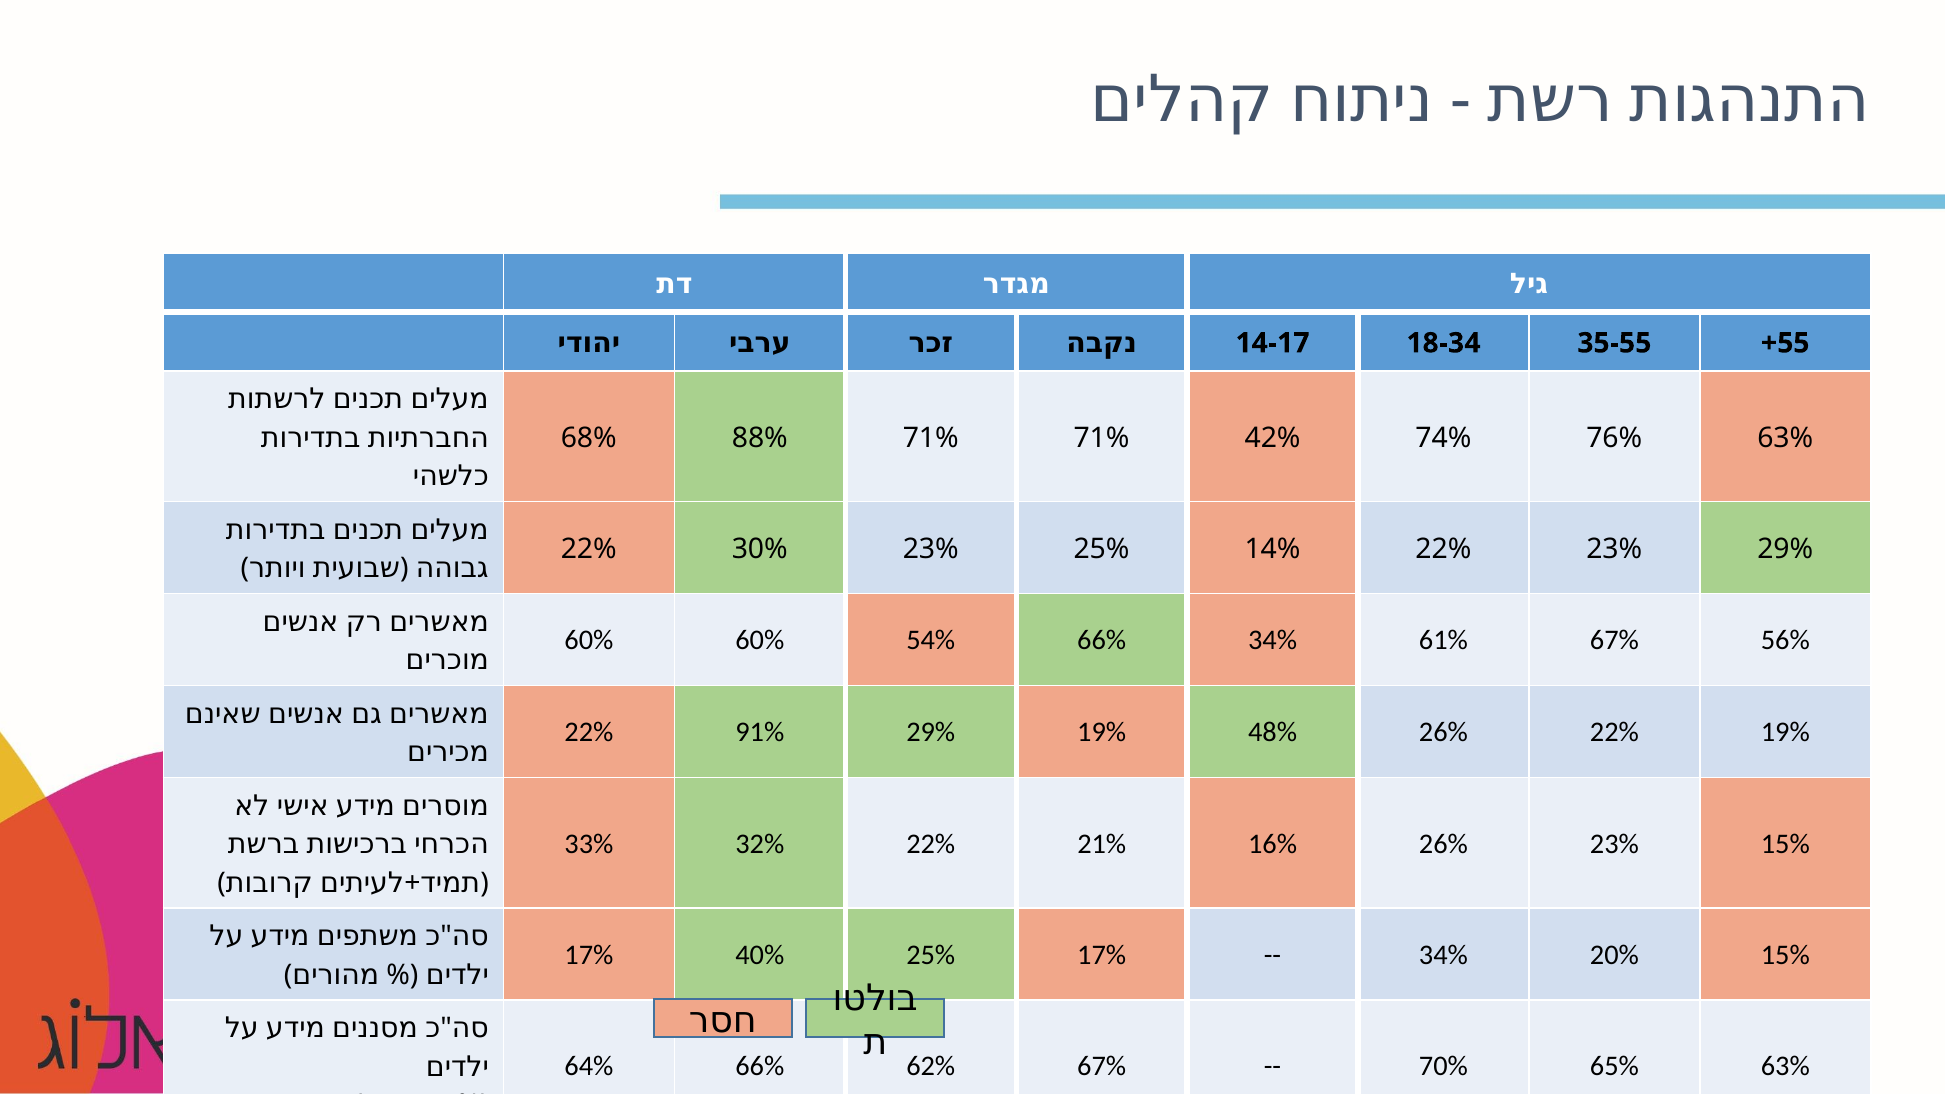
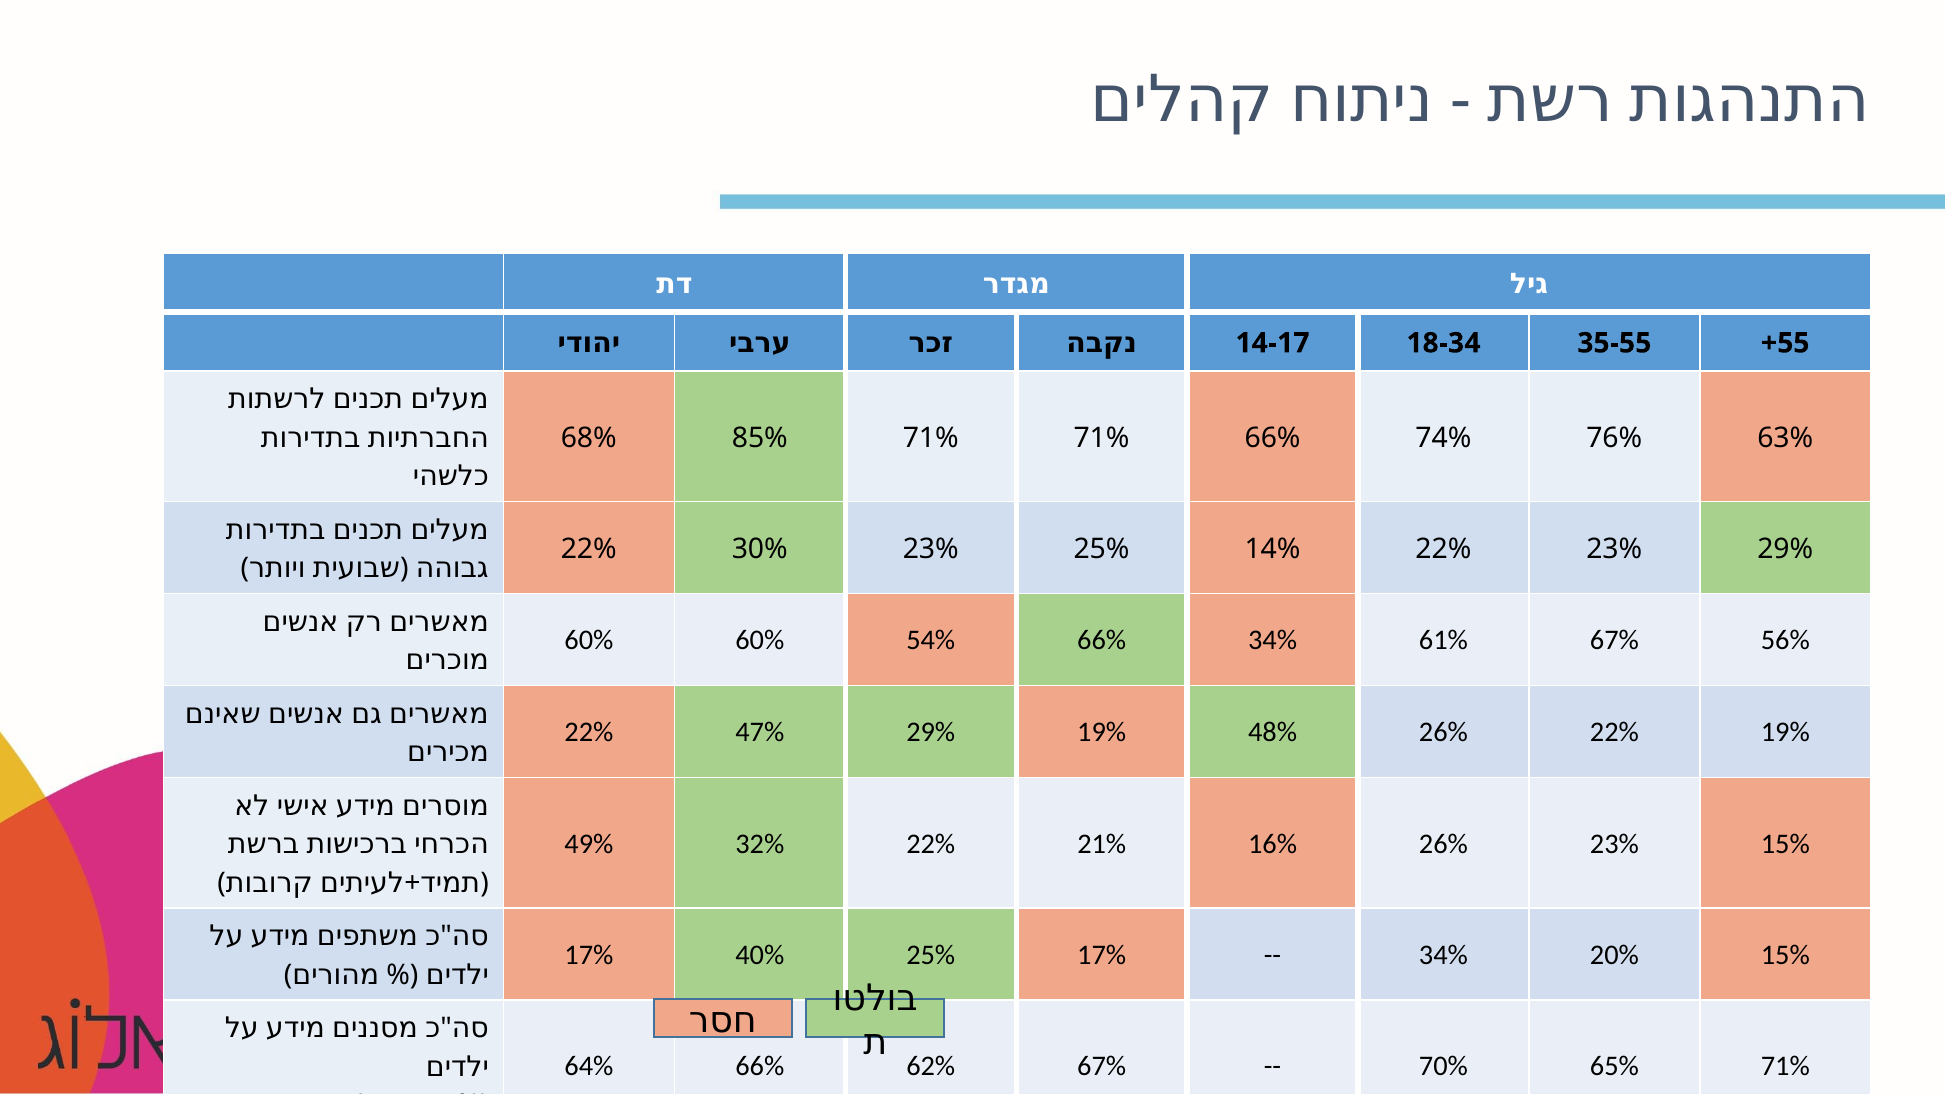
88%: 88% -> 85%
71% 42%: 42% -> 66%
91%: 91% -> 47%
33%: 33% -> 49%
65% 63%: 63% -> 71%
